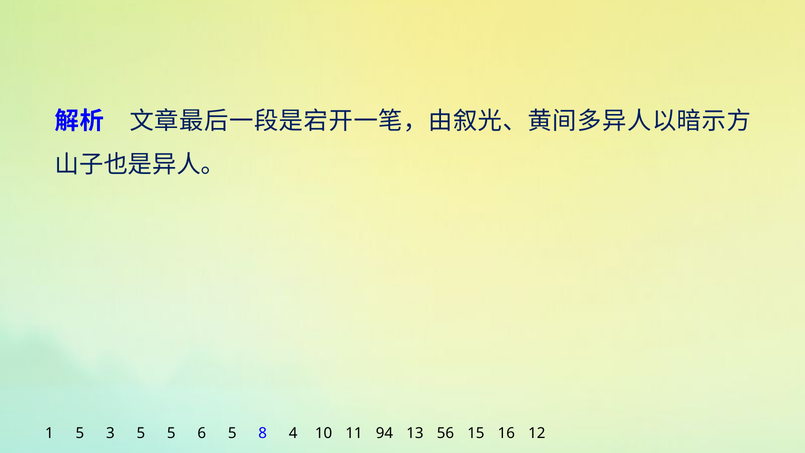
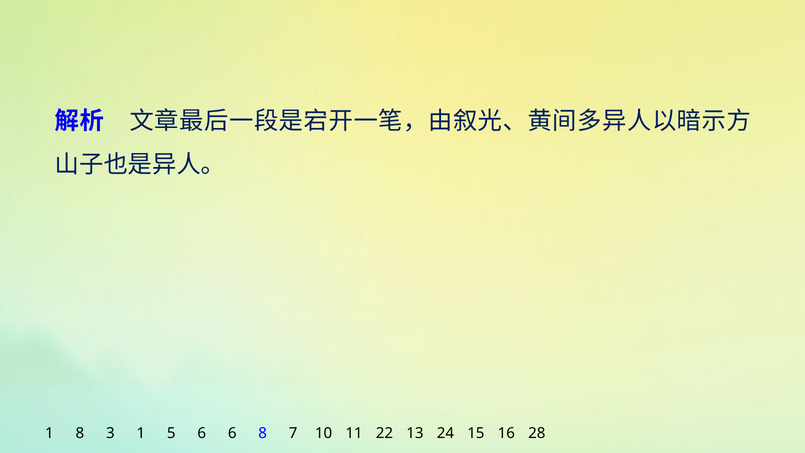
1 5: 5 -> 8
3 5: 5 -> 1
6 5: 5 -> 6
4: 4 -> 7
94: 94 -> 22
56: 56 -> 24
12: 12 -> 28
